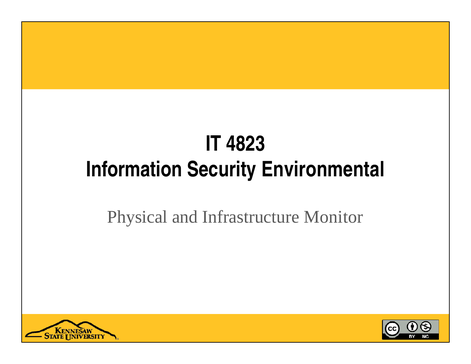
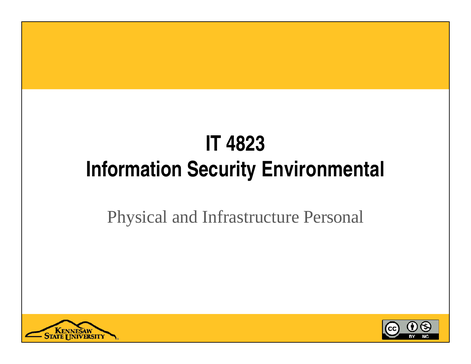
Monitor: Monitor -> Personal
